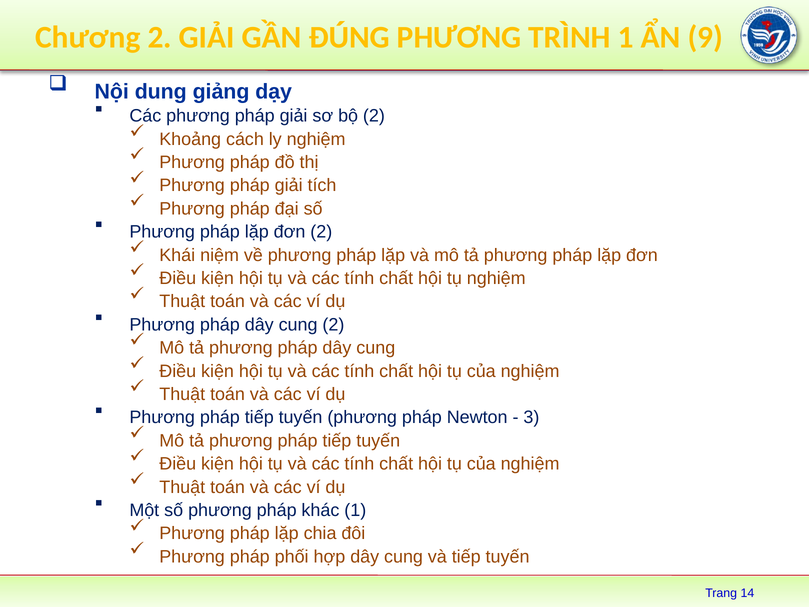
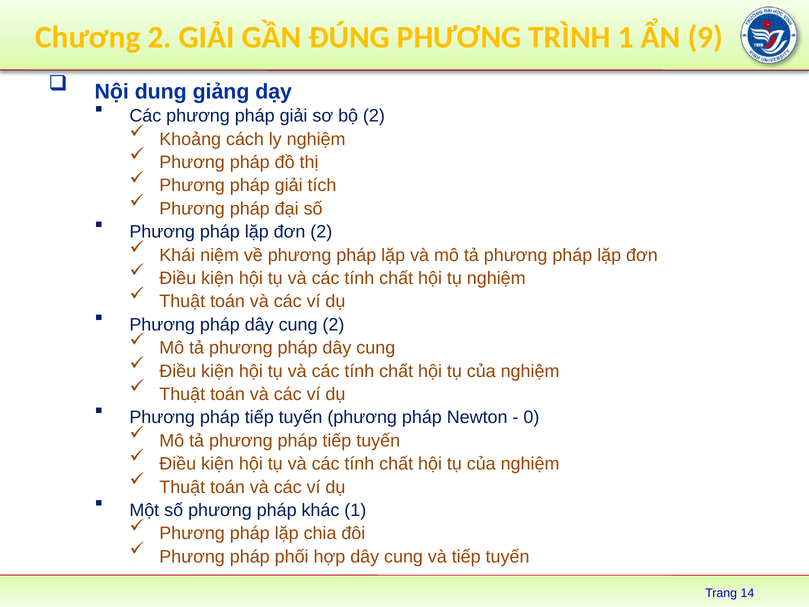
3: 3 -> 0
